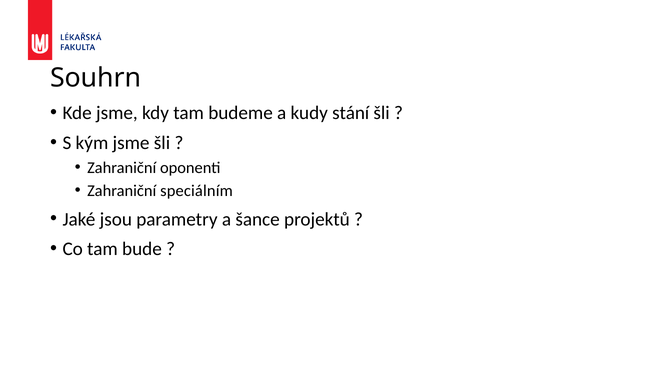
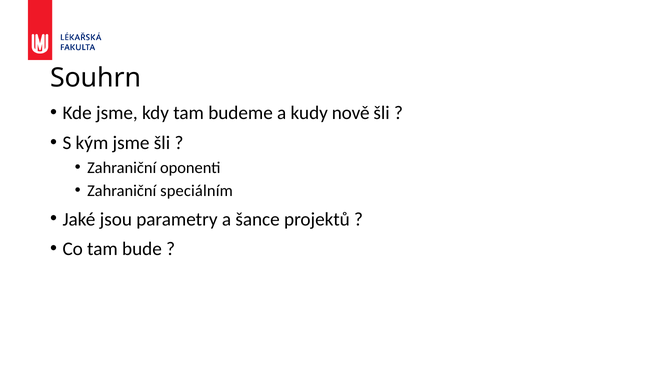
stání: stání -> nově
